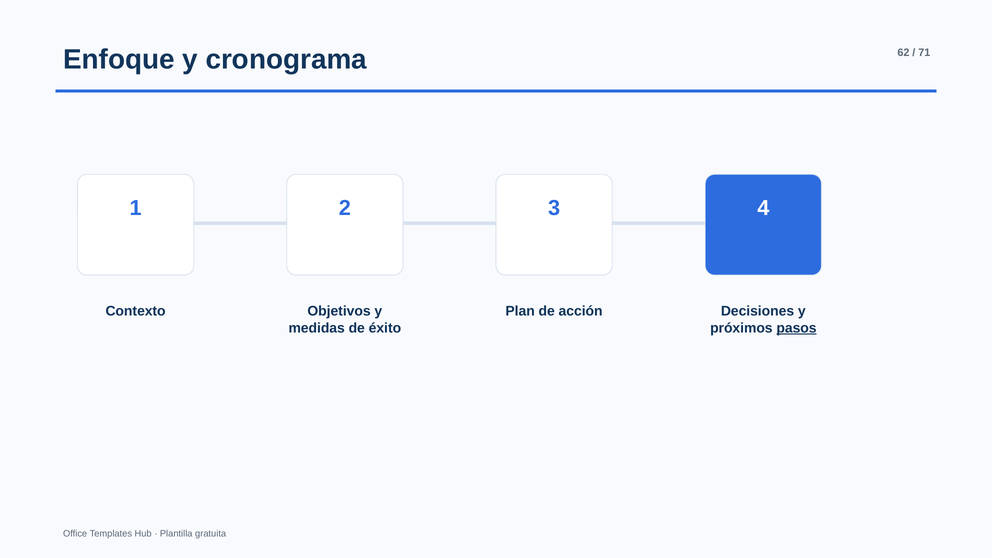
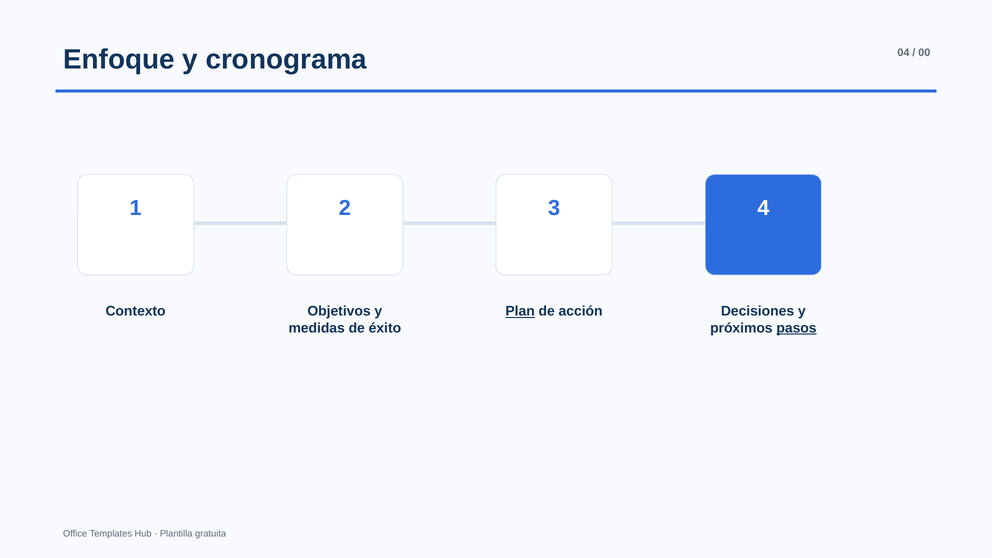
62: 62 -> 04
71: 71 -> 00
Plan underline: none -> present
